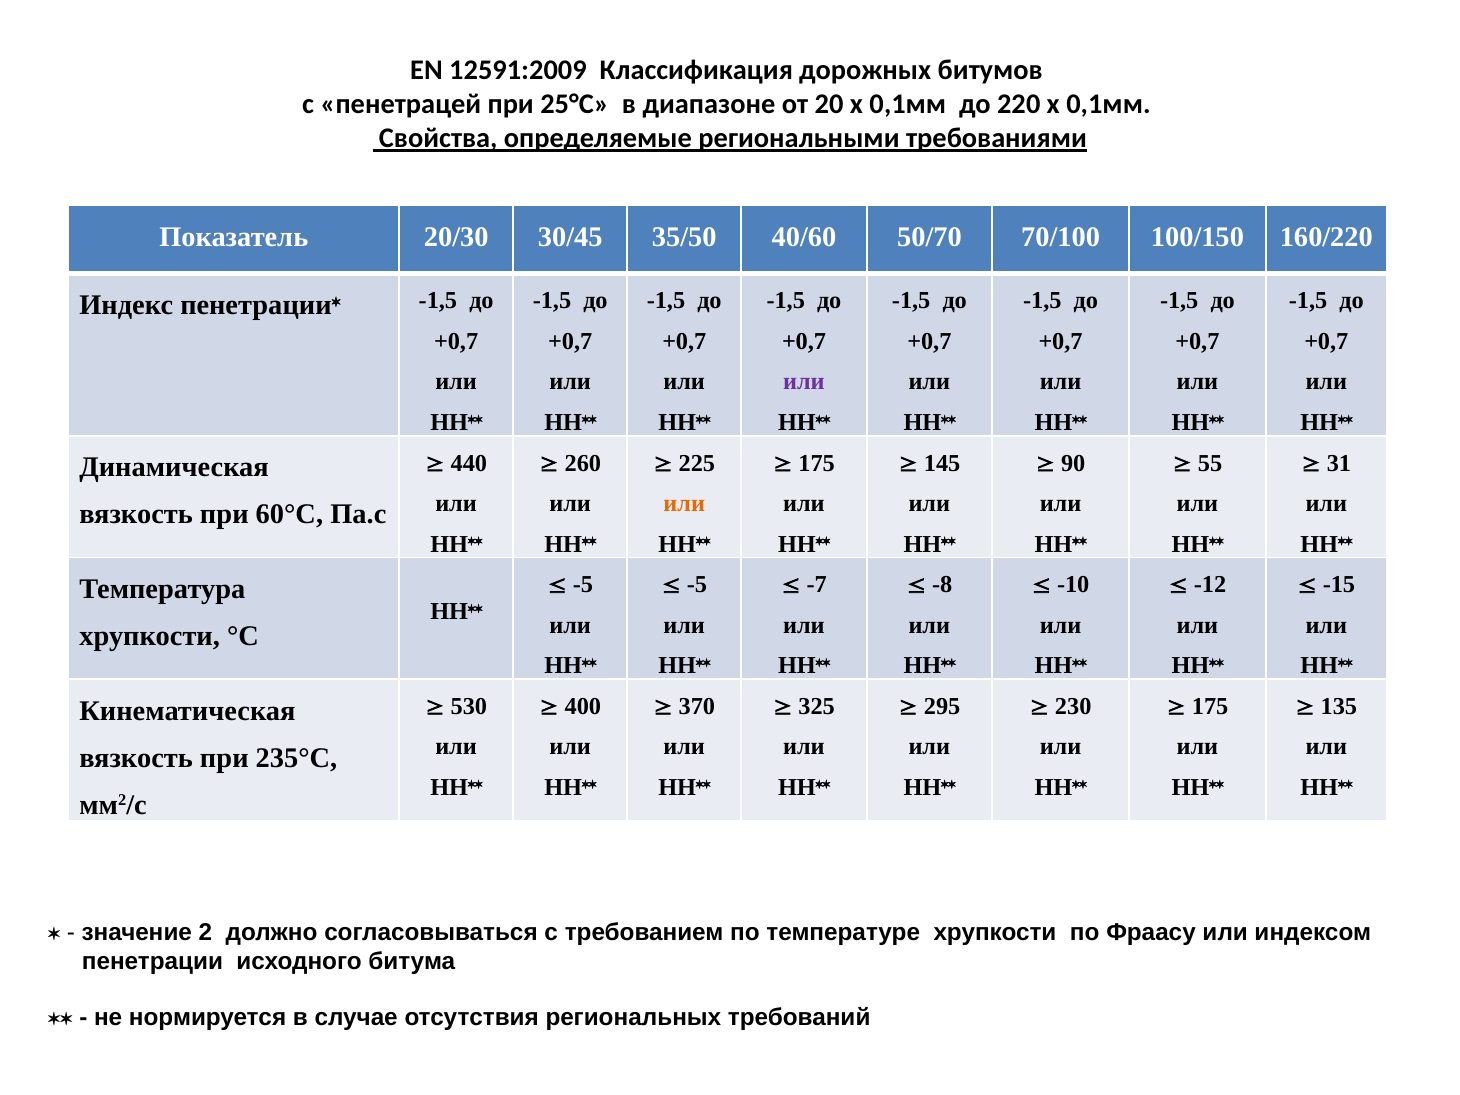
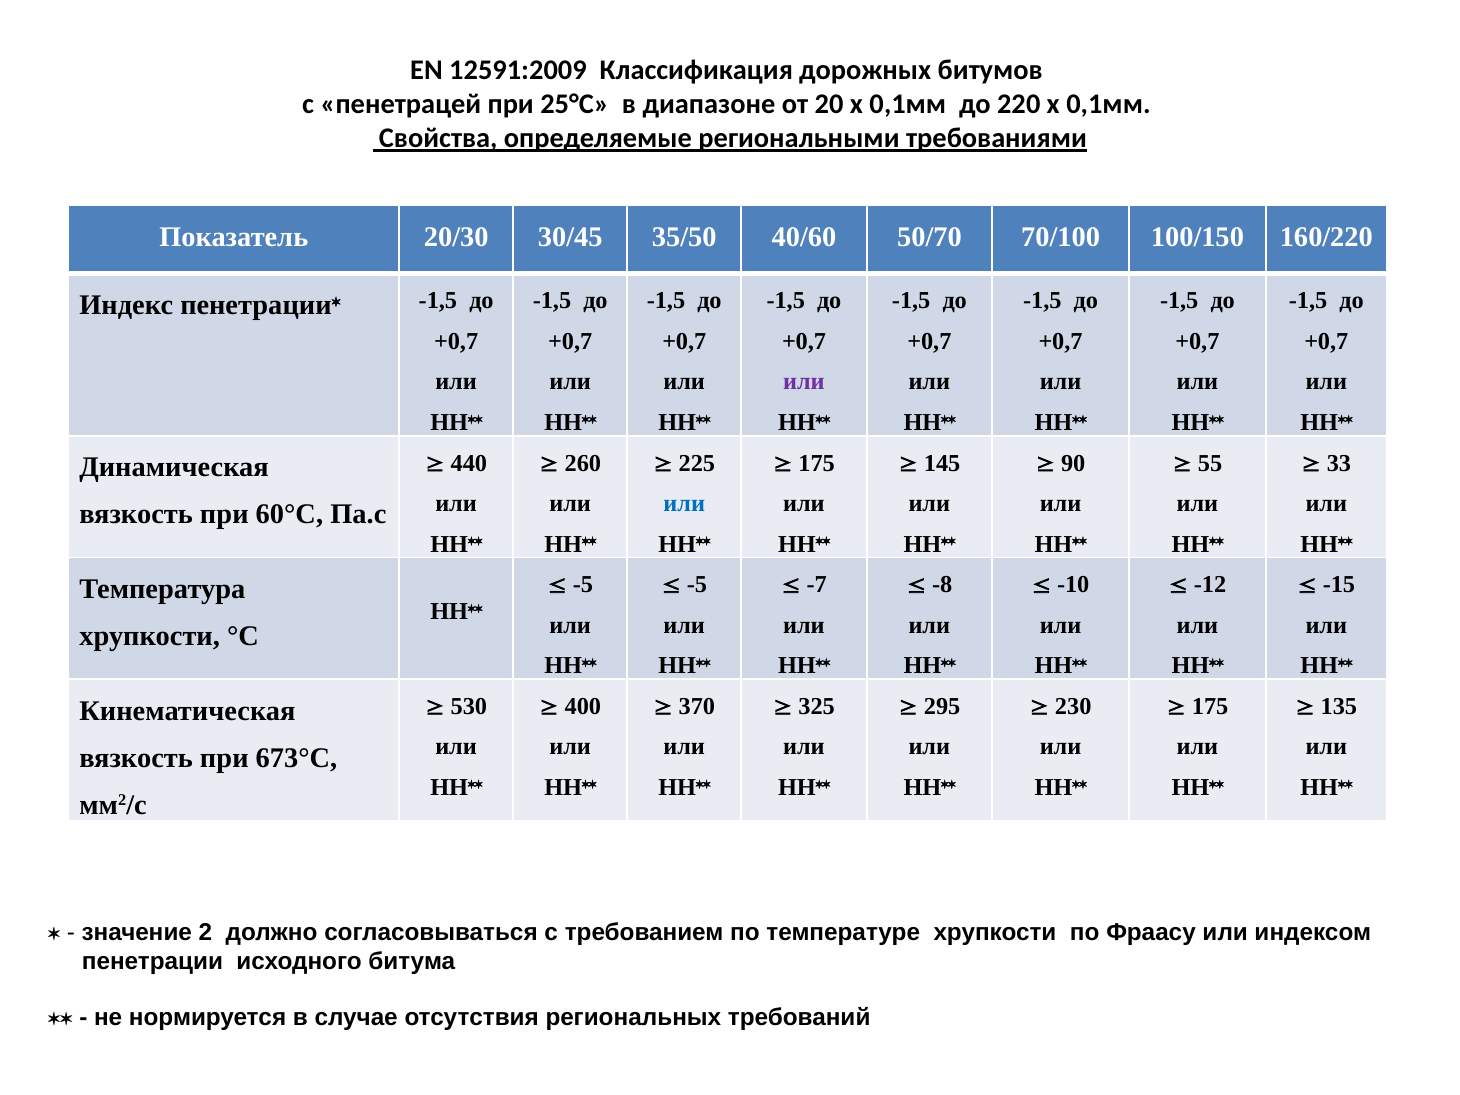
31: 31 -> 33
или at (684, 504) colour: orange -> blue
235°С: 235°С -> 673°С
